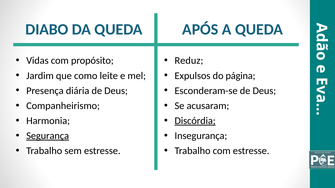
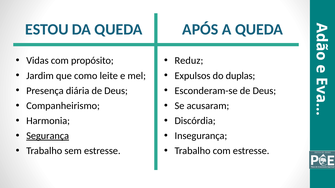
DIABO: DIABO -> ESTOU
página: página -> duplas
Discórdia underline: present -> none
